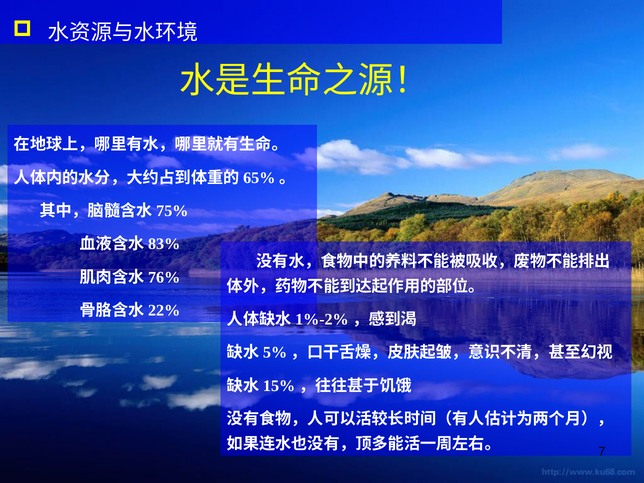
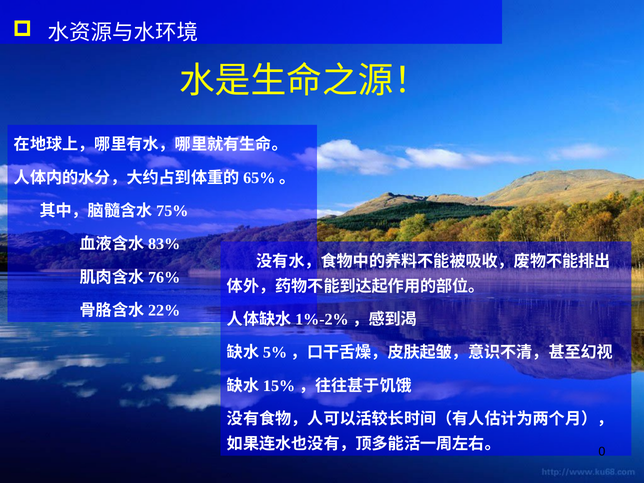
7: 7 -> 0
